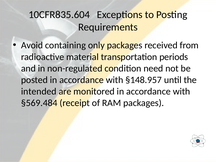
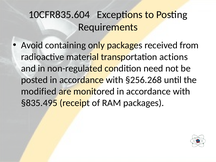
periods: periods -> actions
§148.957: §148.957 -> §256.268
intended: intended -> modified
§569.484: §569.484 -> §835.495
